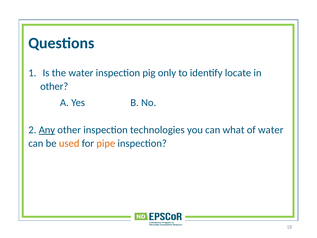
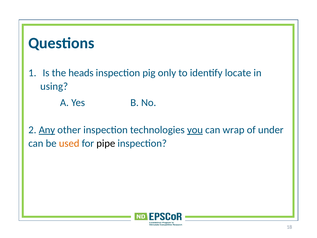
the water: water -> heads
other at (54, 86): other -> using
you underline: none -> present
what: what -> wrap
of water: water -> under
pipe colour: orange -> black
